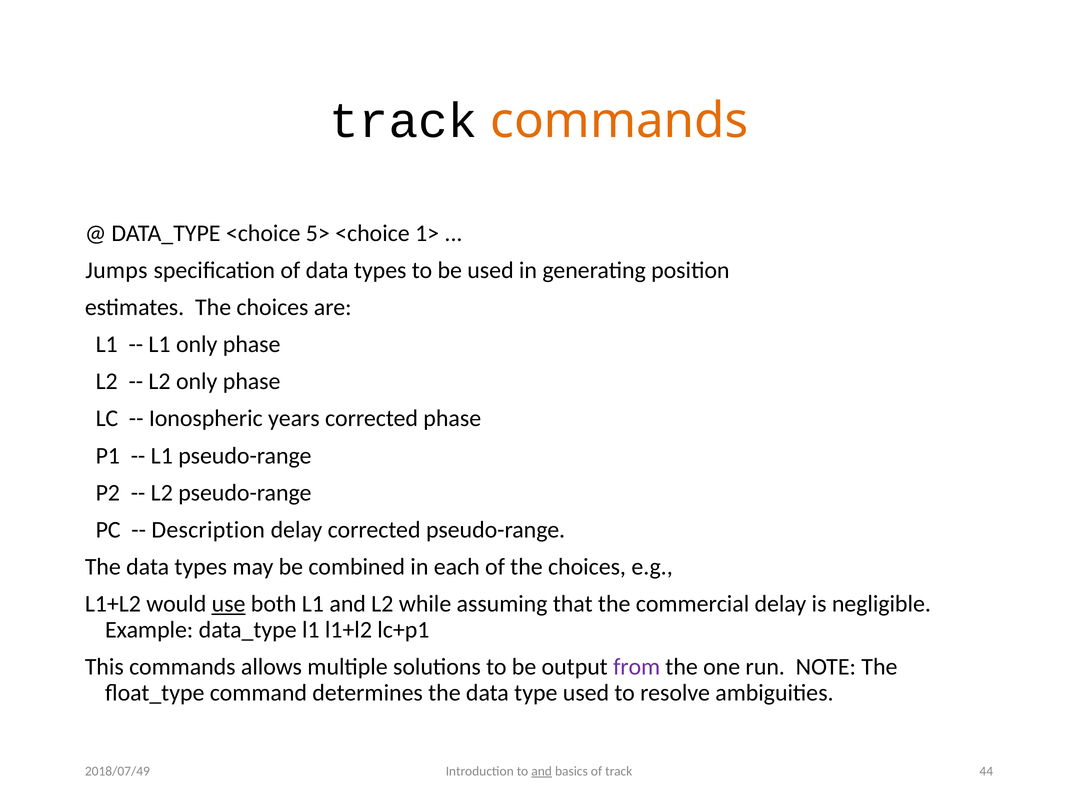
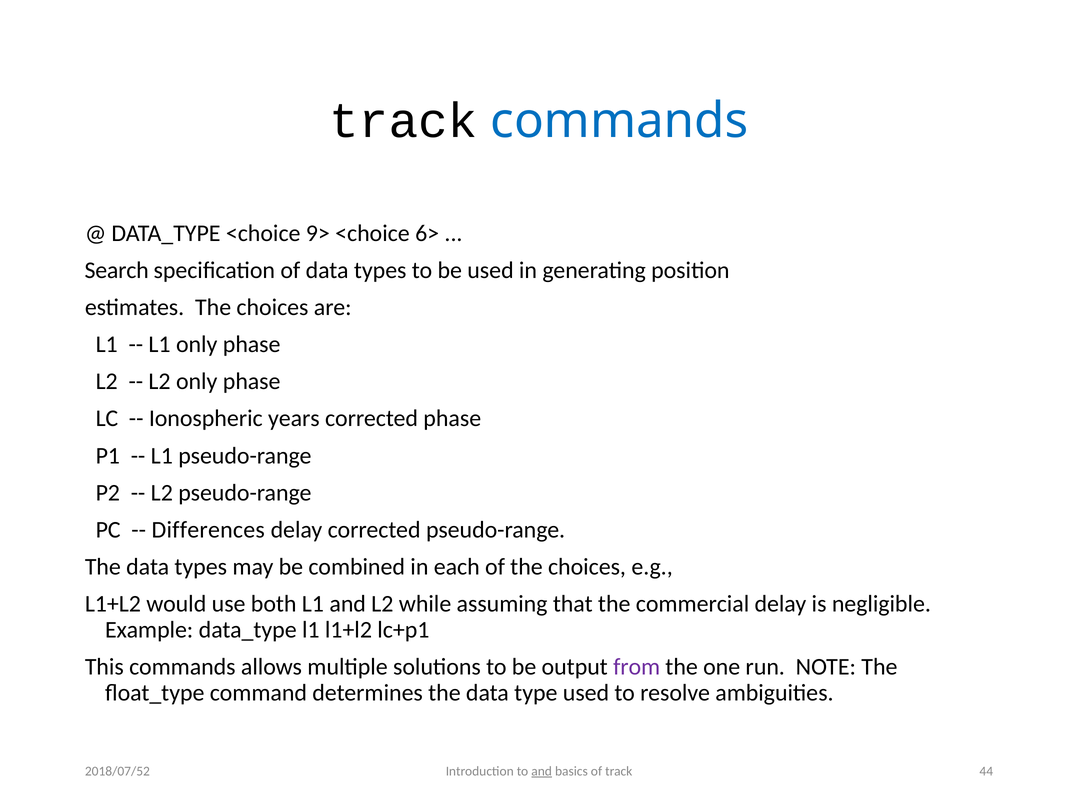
commands at (619, 121) colour: orange -> blue
5>: 5> -> 9>
1>: 1> -> 6>
Jumps: Jumps -> Search
Description: Description -> Differences
use underline: present -> none
2018/07/49: 2018/07/49 -> 2018/07/52
